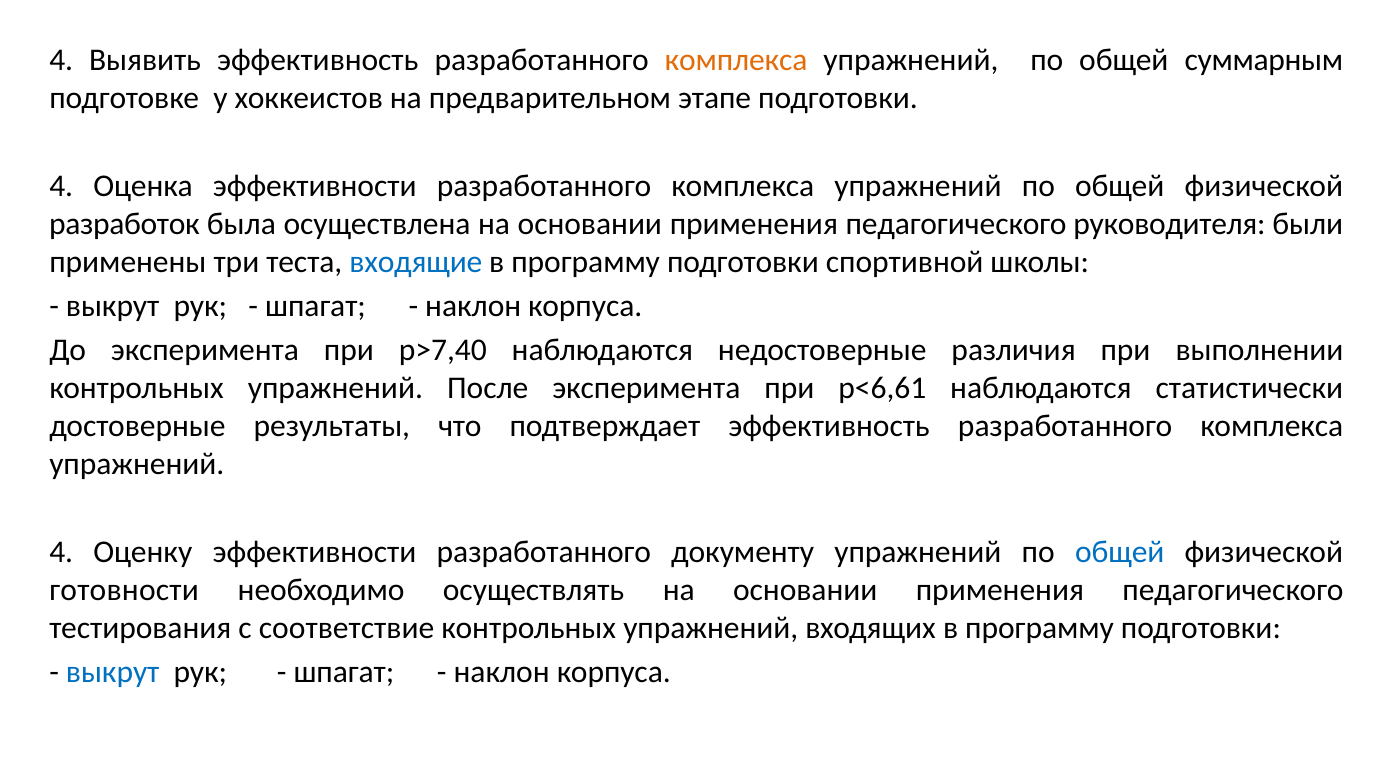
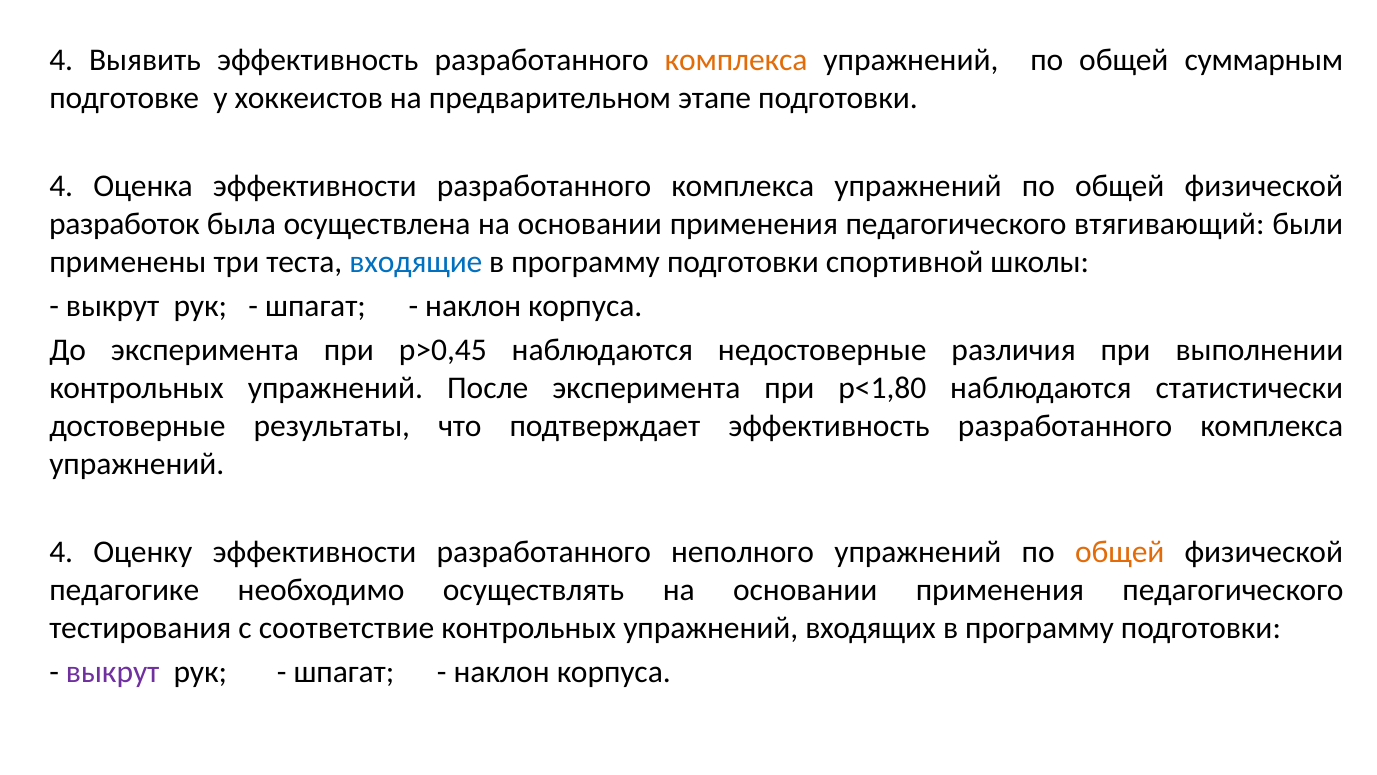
руководителя: руководителя -> втягивающий
р>7,40: р>7,40 -> р>0,45
р<6,61: р<6,61 -> р<1,80
документу: документу -> неполного
общей at (1120, 552) colour: blue -> orange
готовности: готовности -> педагогике
выкрут at (113, 672) colour: blue -> purple
